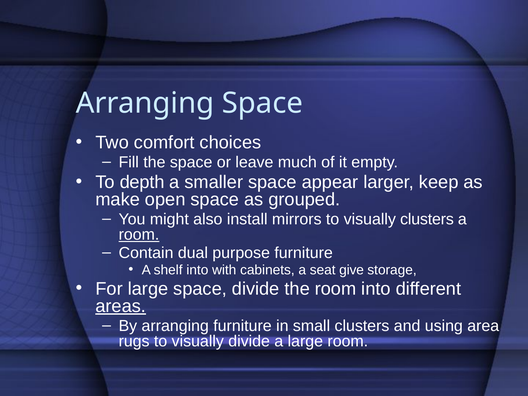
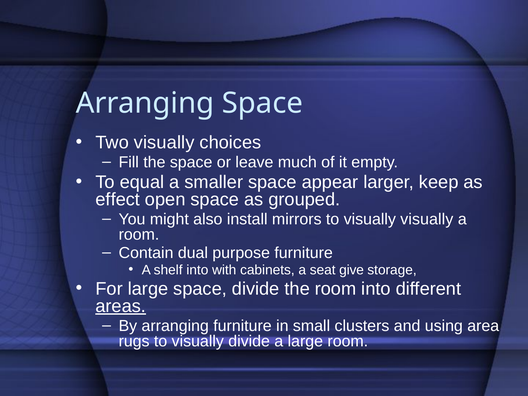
Two comfort: comfort -> visually
depth: depth -> equal
make: make -> effect
visually clusters: clusters -> visually
room at (139, 235) underline: present -> none
